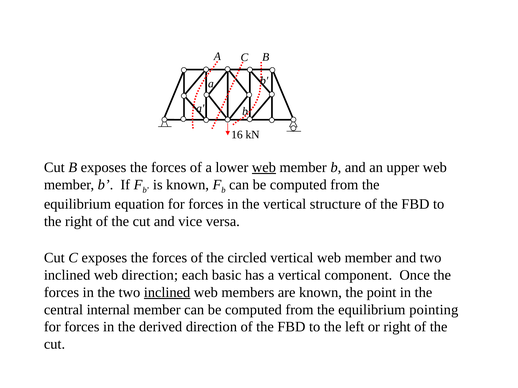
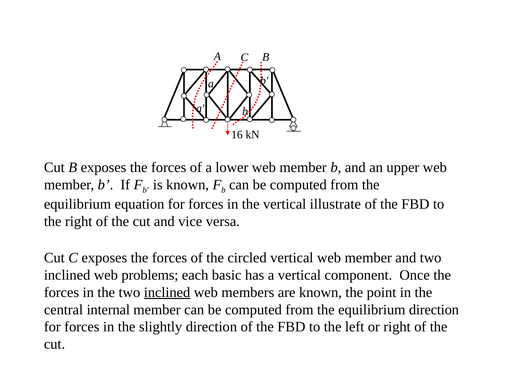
web at (264, 168) underline: present -> none
structure: structure -> illustrate
web direction: direction -> problems
equilibrium pointing: pointing -> direction
derived: derived -> slightly
